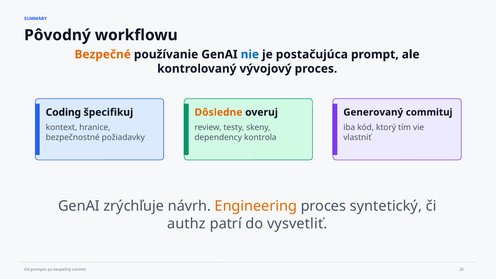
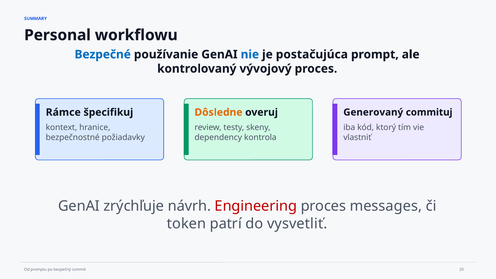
Pôvodný: Pôvodný -> Personal
Bezpečné colour: orange -> blue
Coding: Coding -> Rámce
Engineering colour: orange -> red
syntetický: syntetický -> messages
authz: authz -> token
